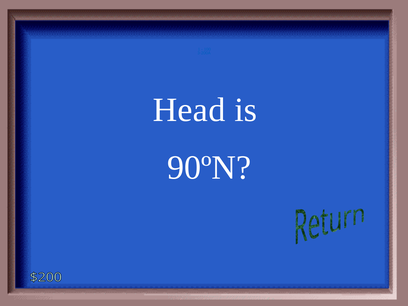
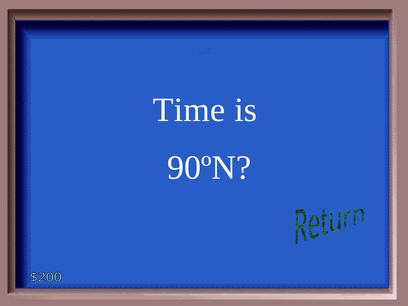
Head: Head -> Time
